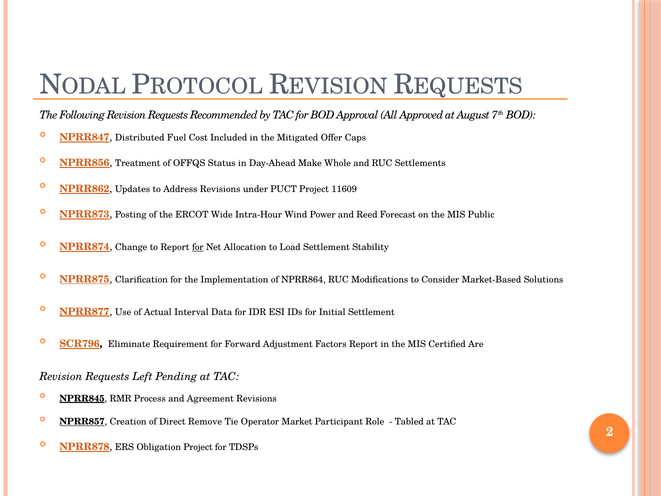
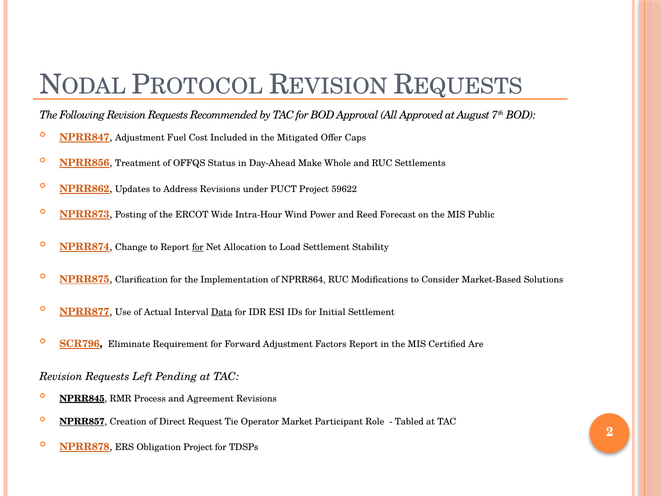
NPRR847 Distributed: Distributed -> Adjustment
11609: 11609 -> 59622
Data underline: none -> present
Remove: Remove -> Request
